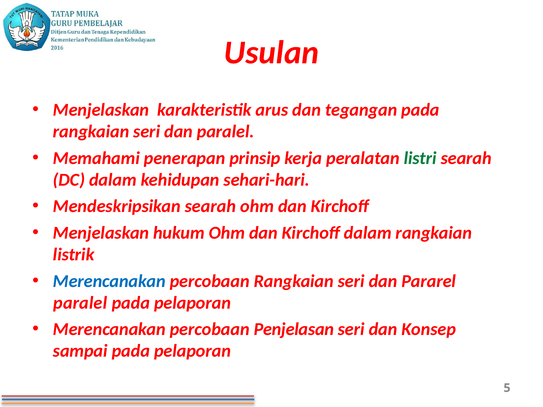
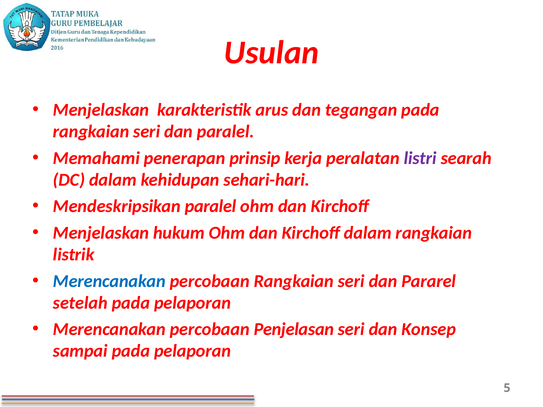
listri colour: green -> purple
Mendeskripsikan searah: searah -> paralel
paralel at (80, 303): paralel -> setelah
